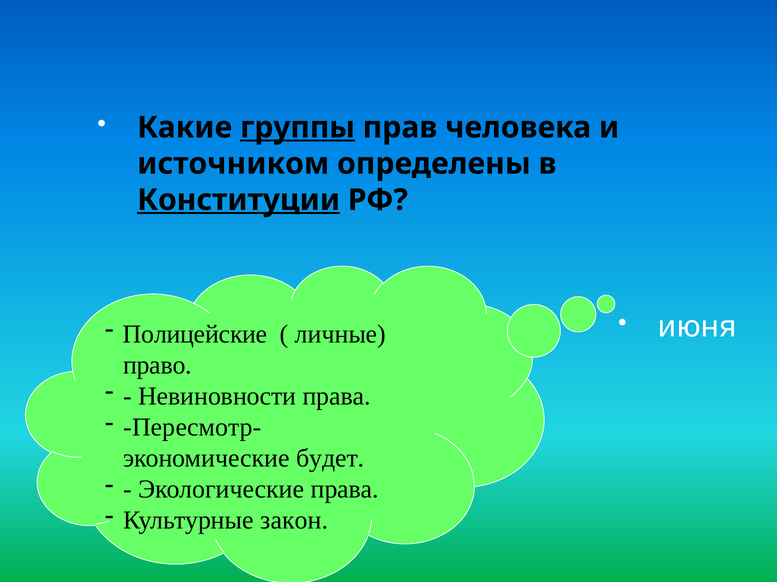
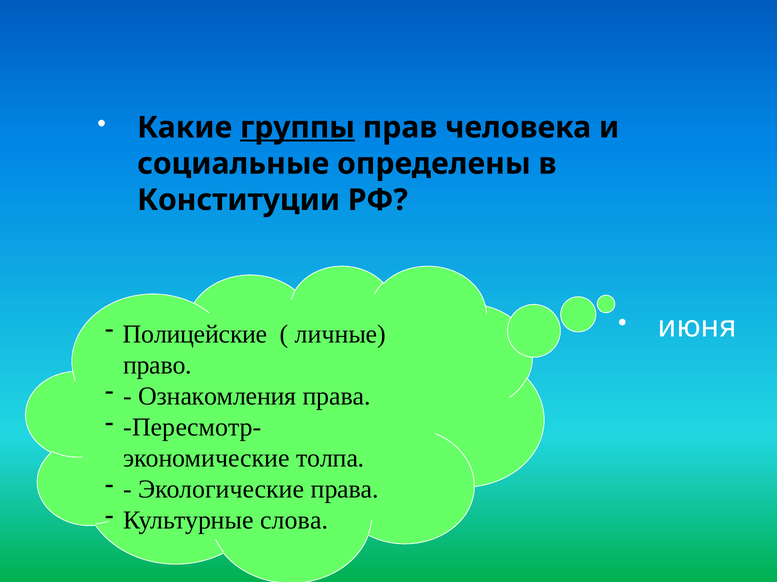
источником: источником -> социальные
Конституции underline: present -> none
Невиновности: Невиновности -> Ознакомления
будет: будет -> толпа
закон: закон -> слова
